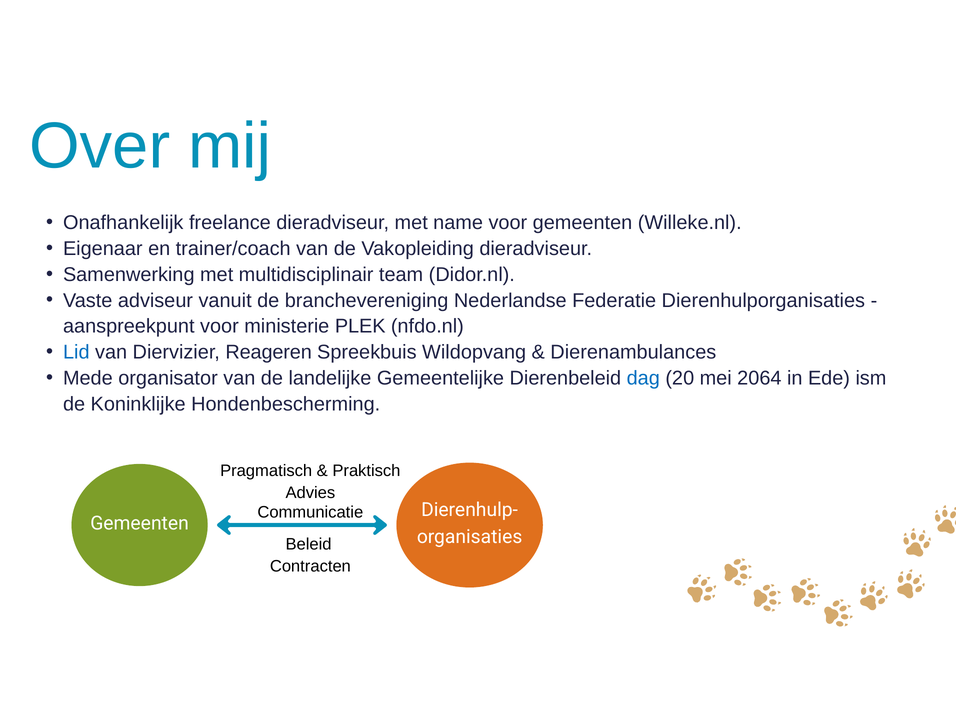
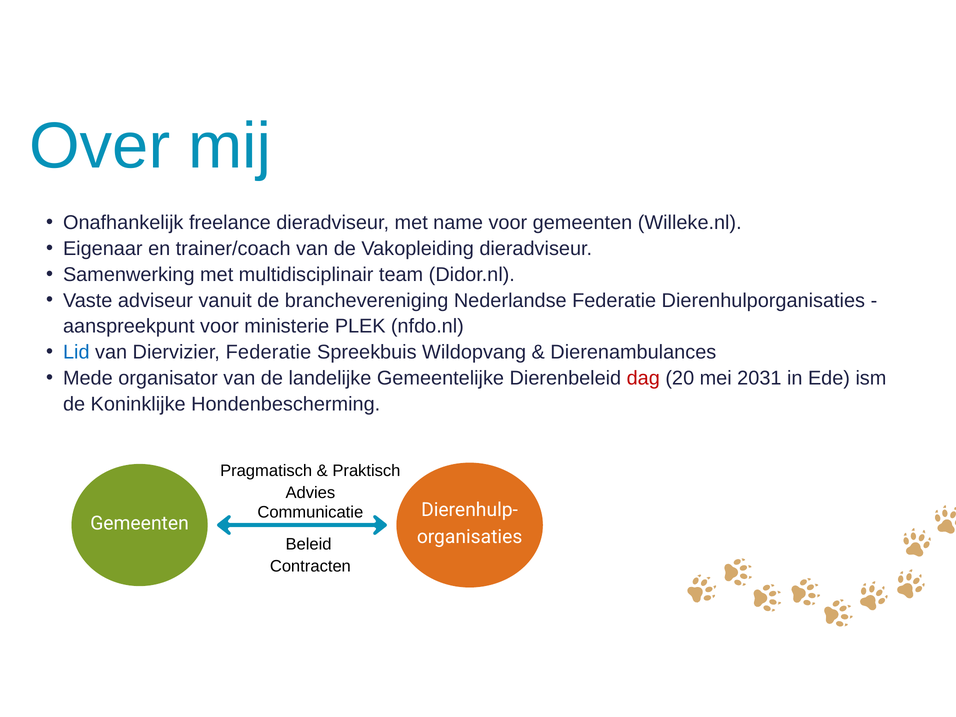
Diervizier Reageren: Reageren -> Federatie
dag colour: blue -> red
2064: 2064 -> 2031
